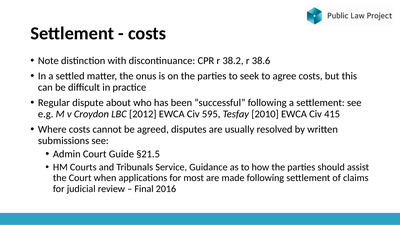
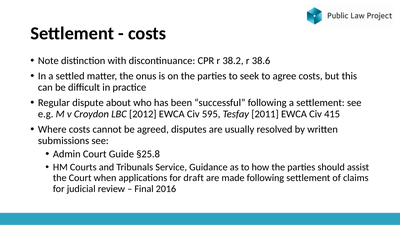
2010: 2010 -> 2011
§21.5: §21.5 -> §25.8
most: most -> draft
